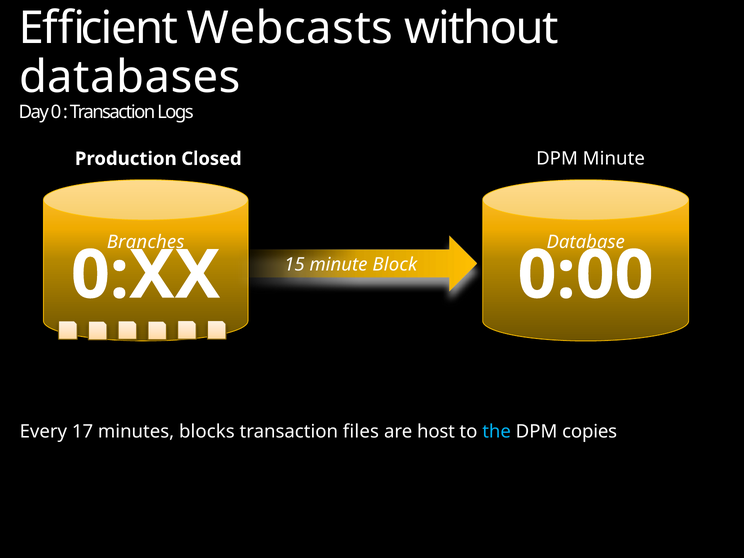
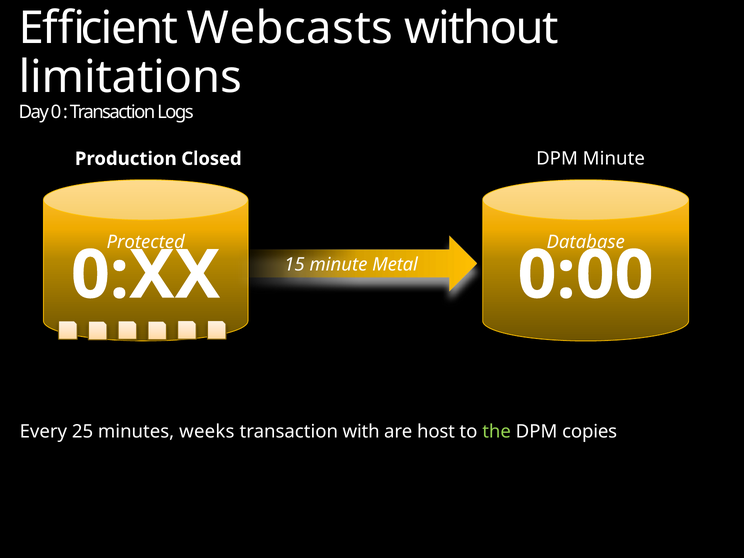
databases: databases -> limitations
Branches: Branches -> Protected
Block: Block -> Metal
17: 17 -> 25
blocks: blocks -> weeks
files: files -> with
the colour: light blue -> light green
